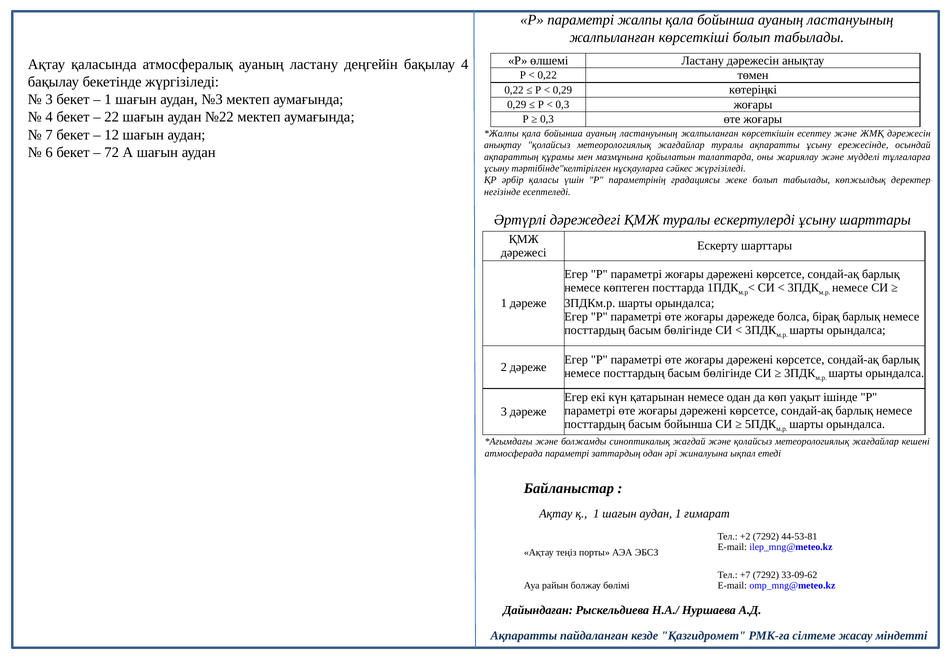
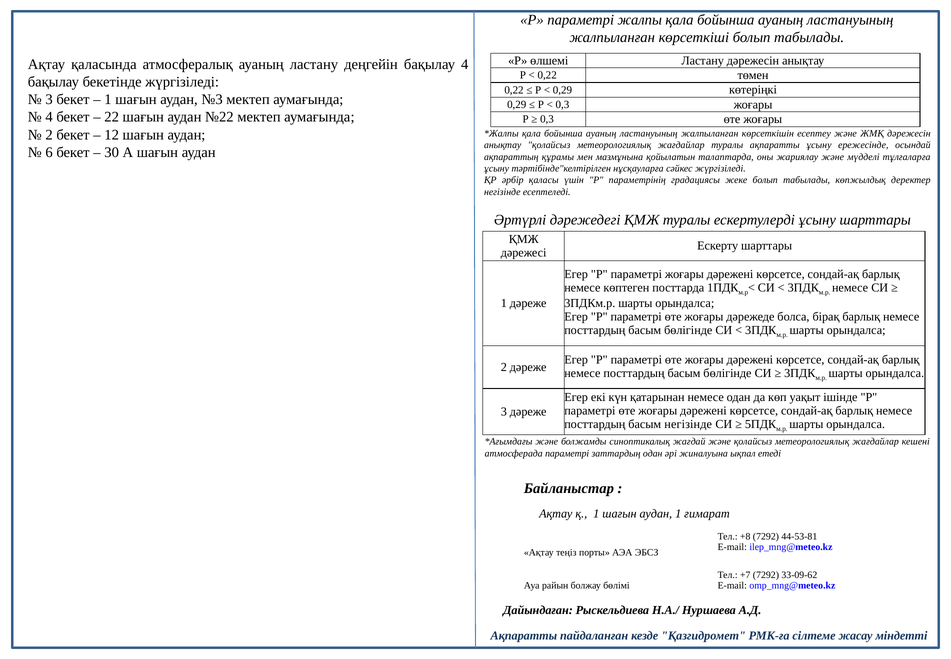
7 at (49, 135): 7 -> 2
72: 72 -> 30
басым бойынша: бойынша -> негізінде
+2: +2 -> +8
